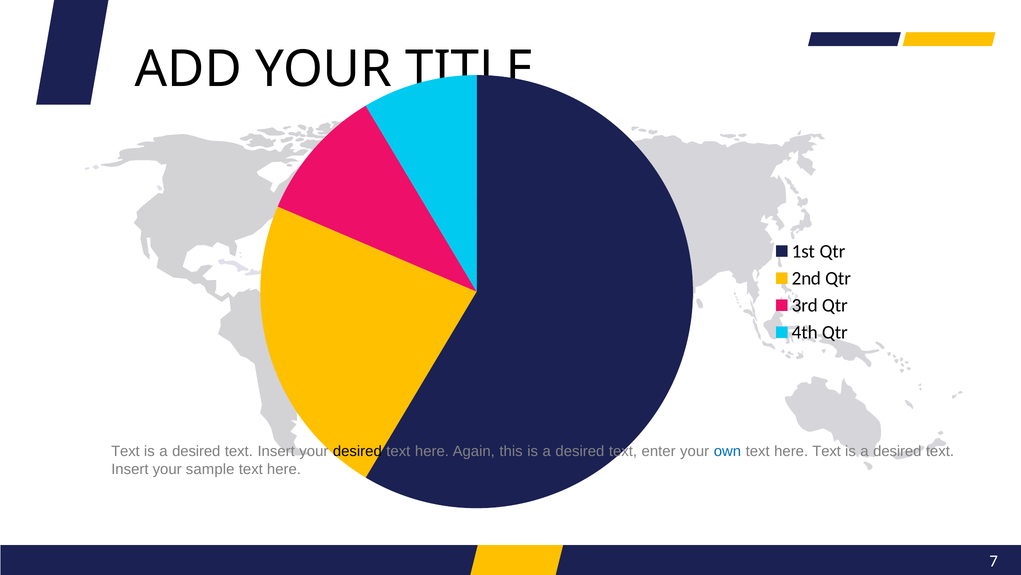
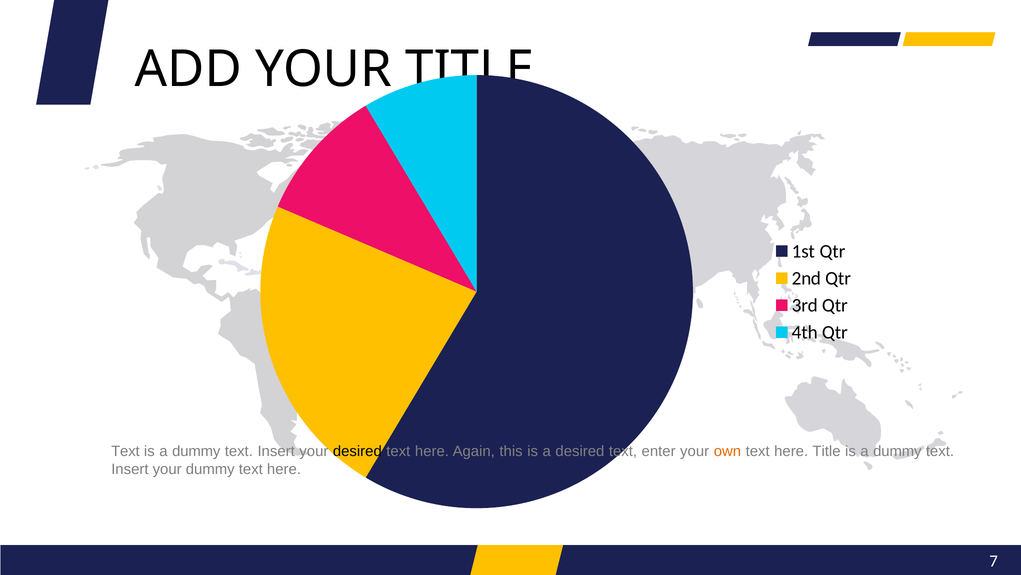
desired at (196, 451): desired -> dummy
own colour: blue -> orange
here Text: Text -> Title
desired at (897, 451): desired -> dummy
your sample: sample -> dummy
